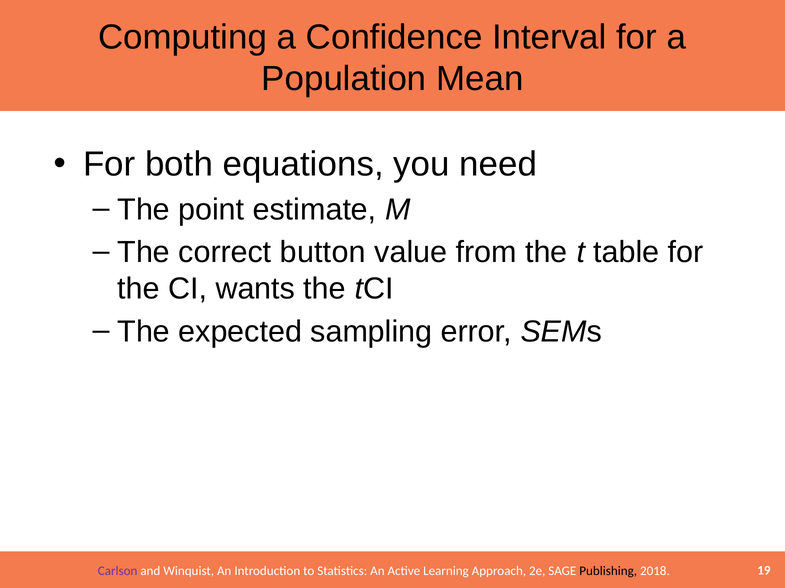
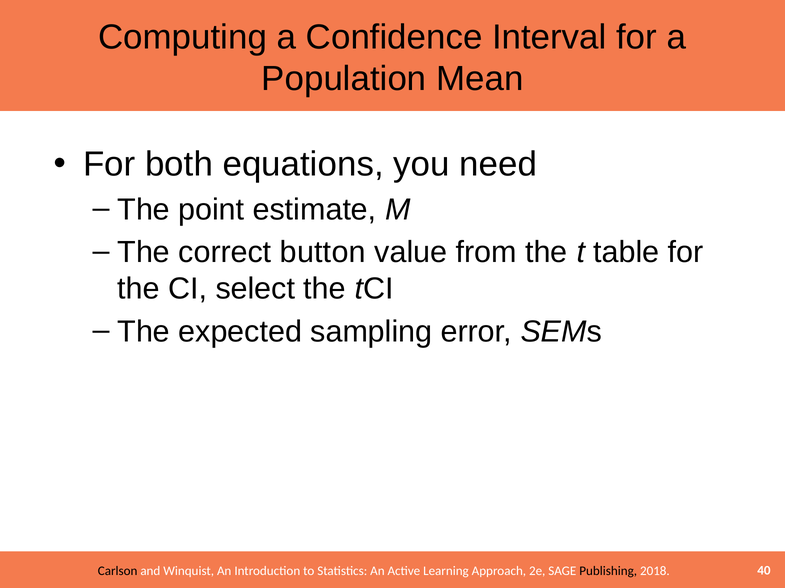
wants: wants -> select
Carlson colour: purple -> black
19: 19 -> 40
